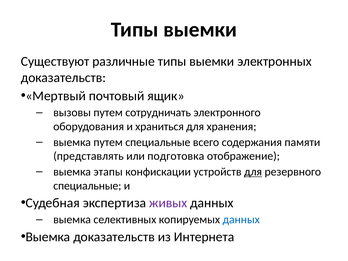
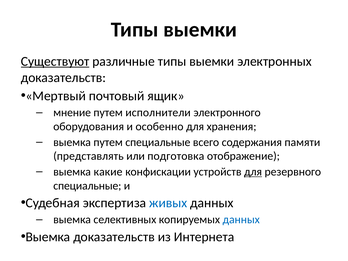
Существуют underline: none -> present
вызовы: вызовы -> мнение
сотрудничать: сотрудничать -> исполнители
храниться: храниться -> особенно
этапы: этапы -> какие
живых colour: purple -> blue
